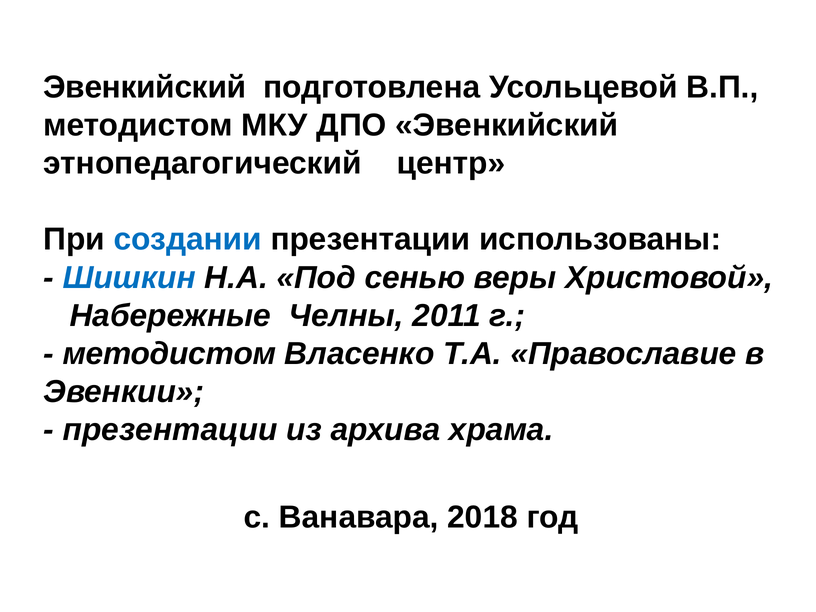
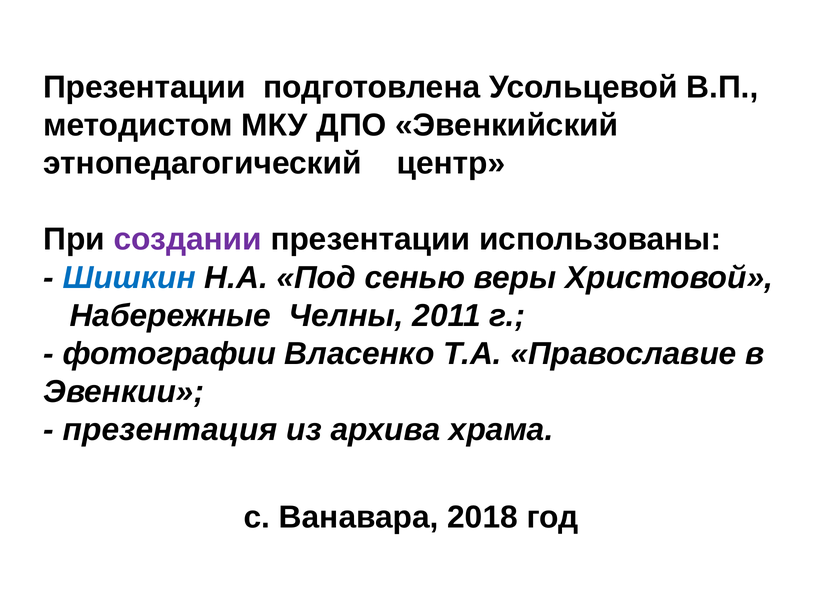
Эвенкийский at (145, 87): Эвенкийский -> Презентации
создании colour: blue -> purple
методистом at (169, 354): методистом -> фотографии
презентации at (170, 430): презентации -> презентация
